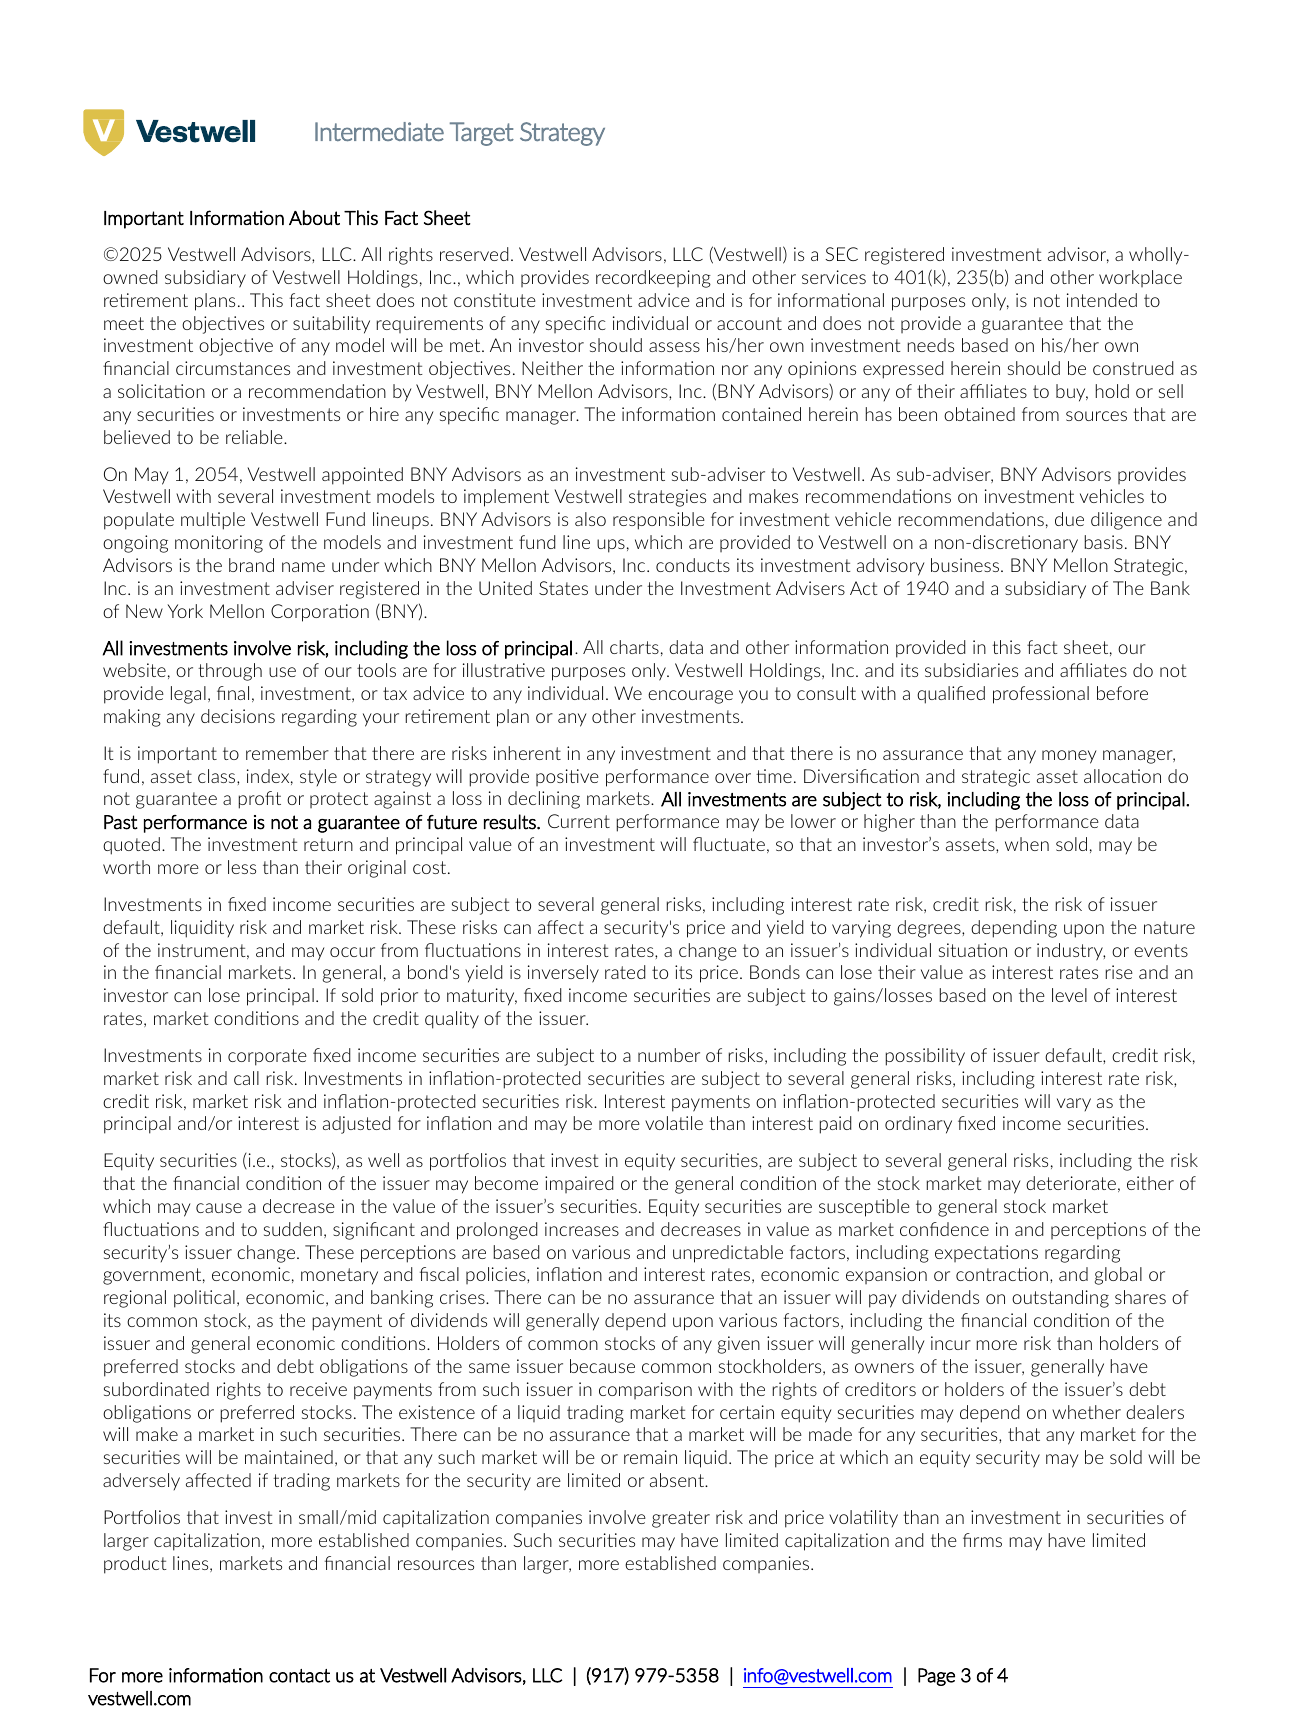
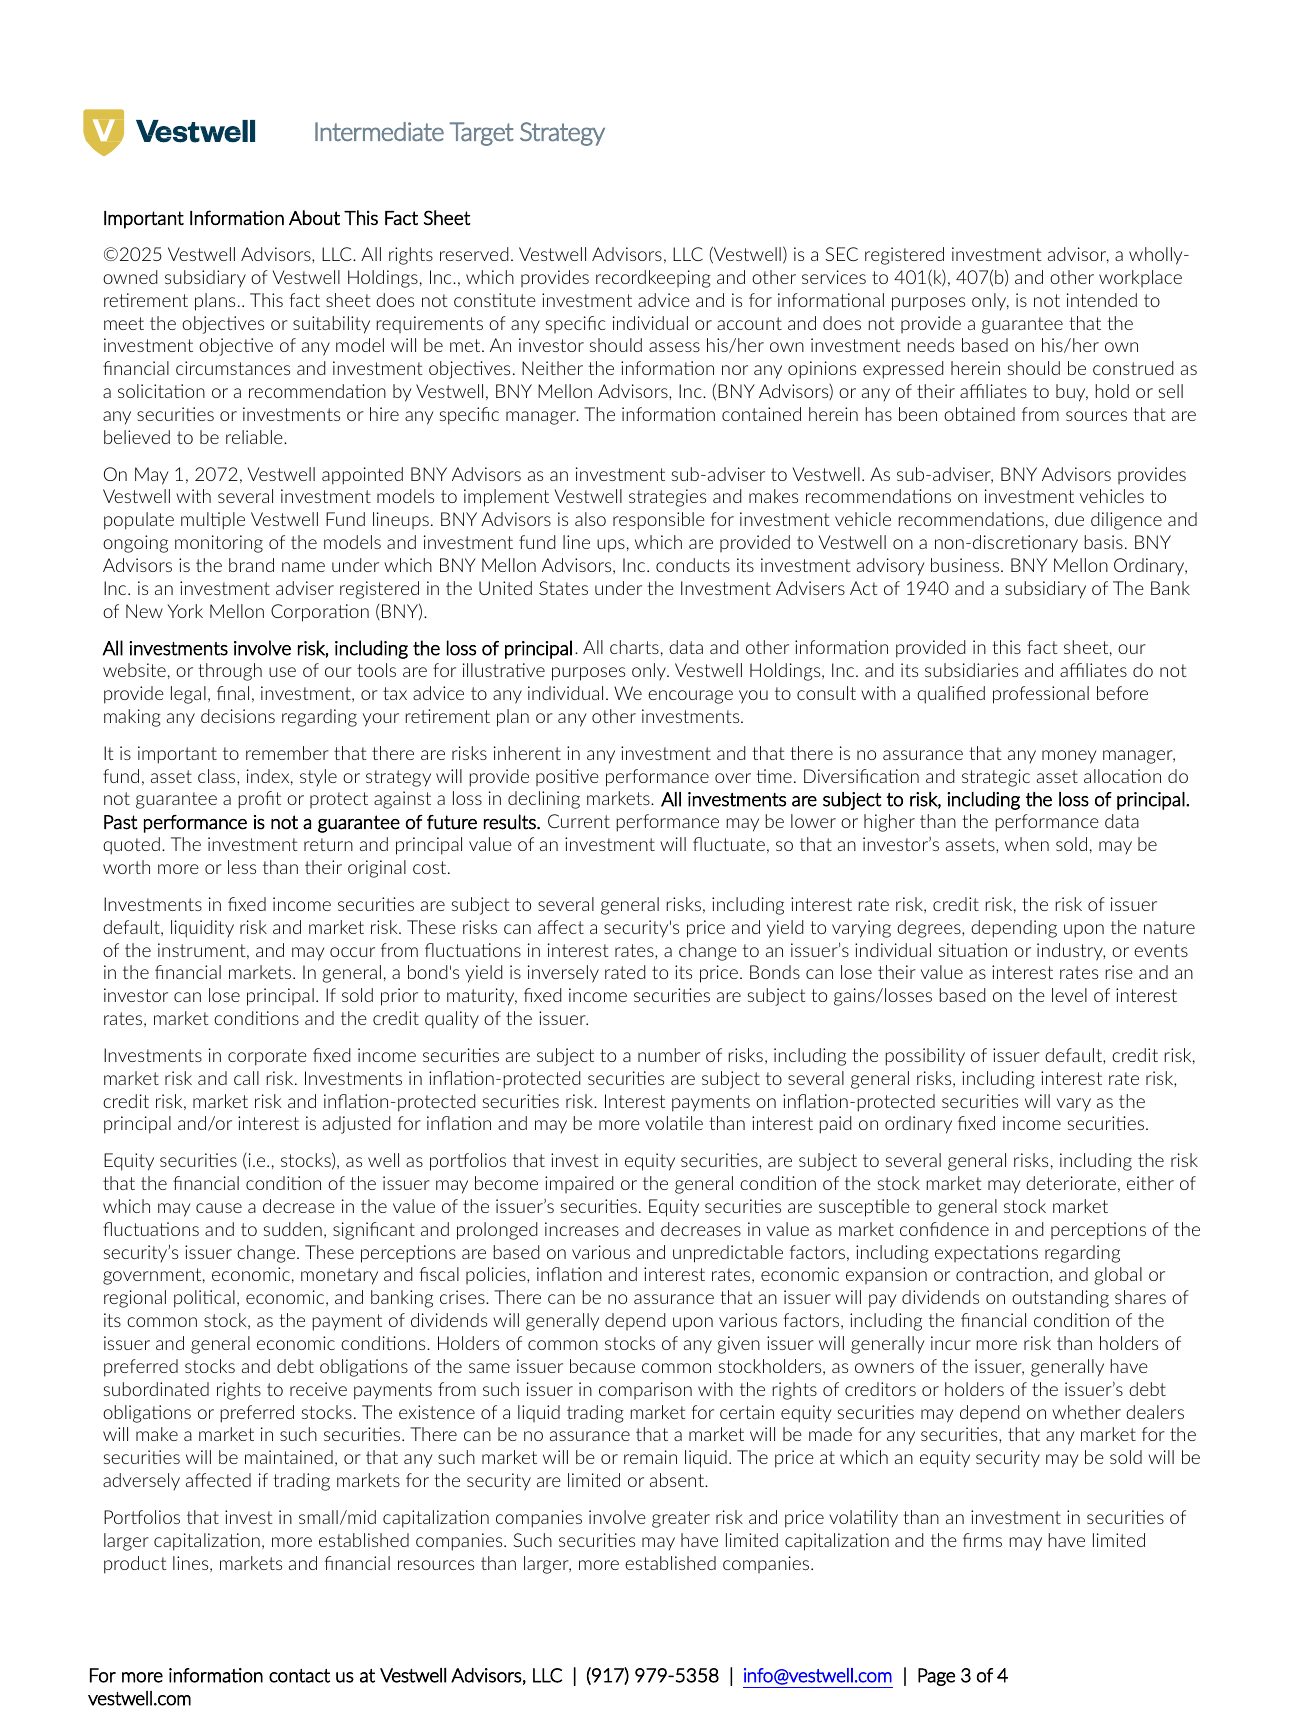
235(b: 235(b -> 407(b
2054: 2054 -> 2072
Mellon Strategic: Strategic -> Ordinary
